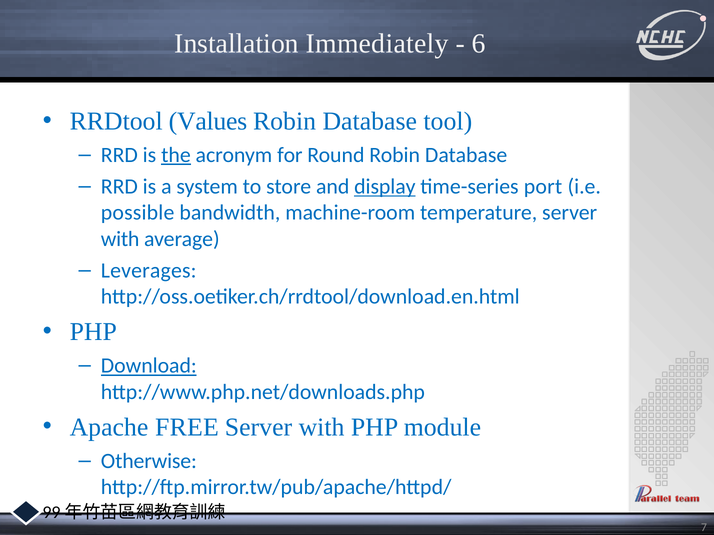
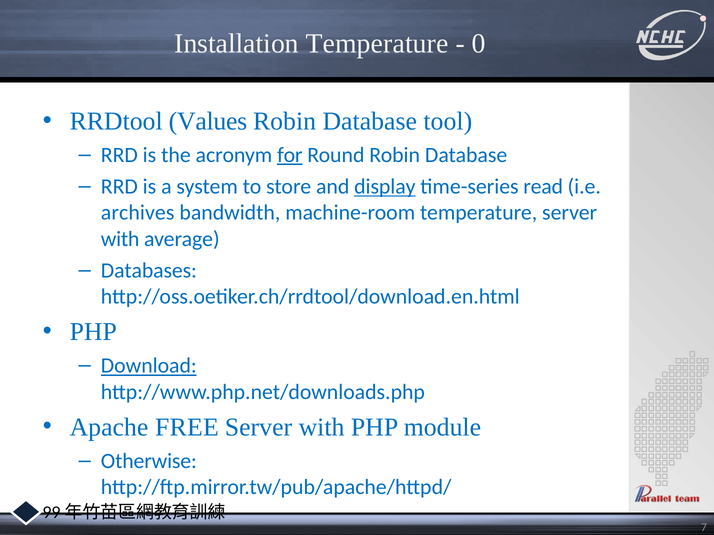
Installation Immediately: Immediately -> Temperature
6: 6 -> 0
the underline: present -> none
for underline: none -> present
port: port -> read
possible: possible -> archives
Leverages: Leverages -> Databases
